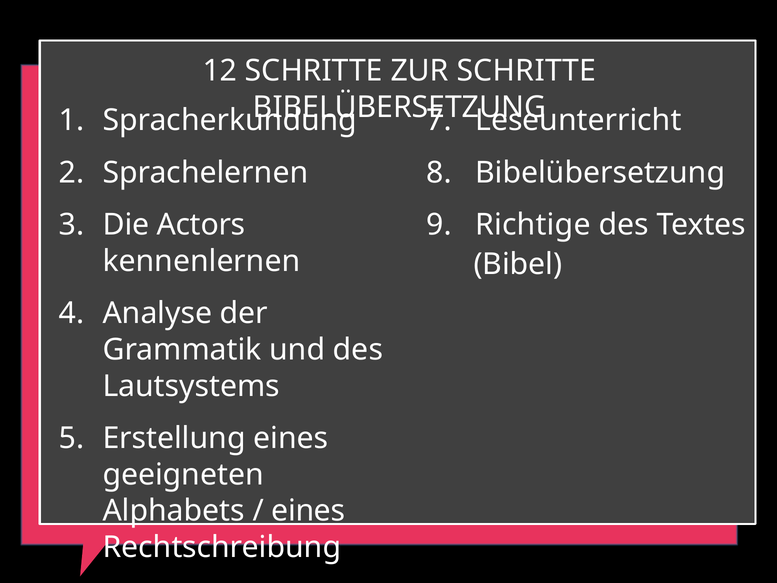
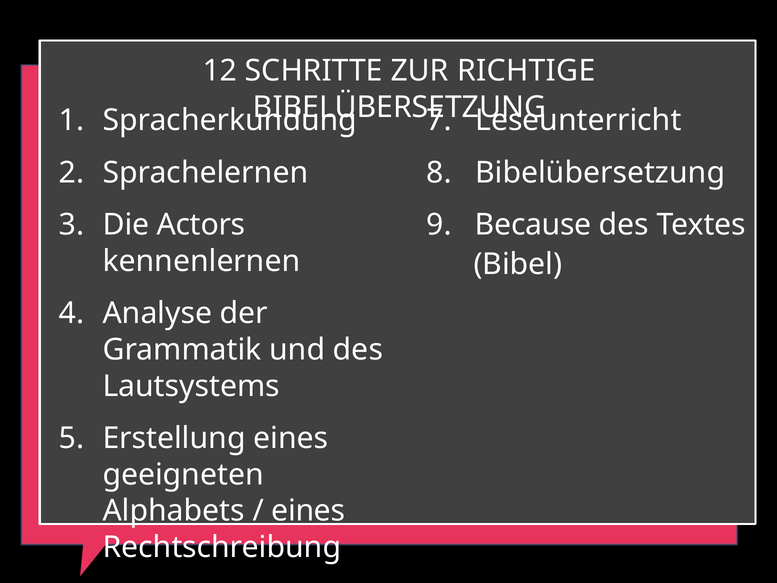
ZUR SCHRITTE: SCHRITTE -> RICHTIGE
Richtige: Richtige -> Because
